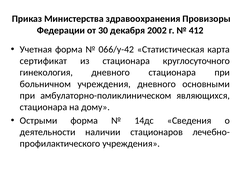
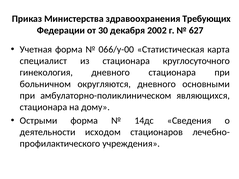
Провизоры: Провизоры -> Требующих
412: 412 -> 627
066/у-42: 066/у-42 -> 066/у-00
сертификат: сертификат -> специалист
больничном учреждения: учреждения -> округляются
наличии: наличии -> исходом
